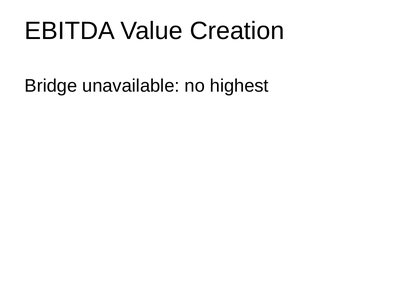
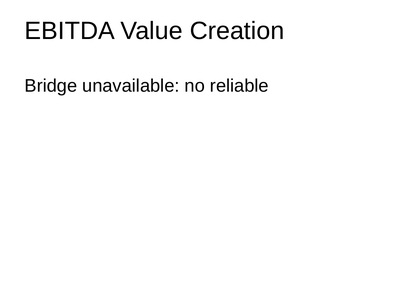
highest: highest -> reliable
